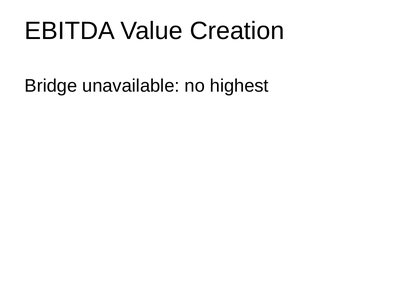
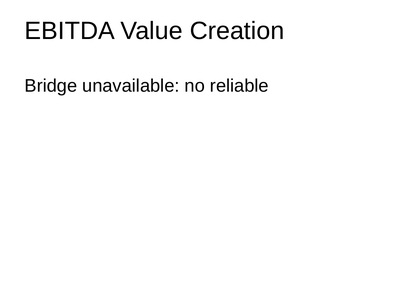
highest: highest -> reliable
